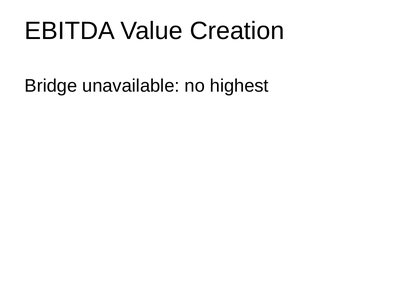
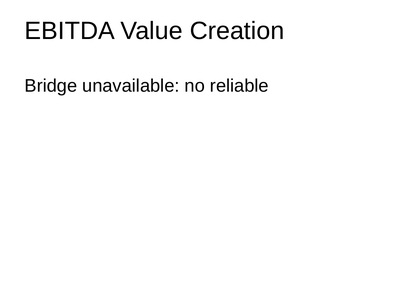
highest: highest -> reliable
